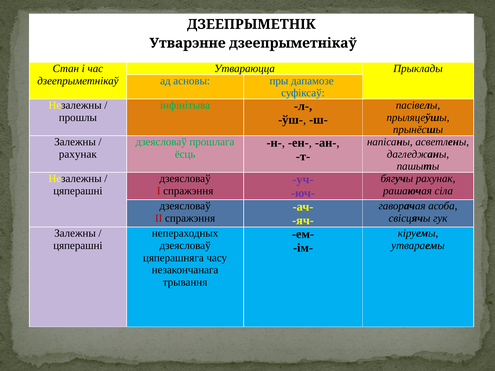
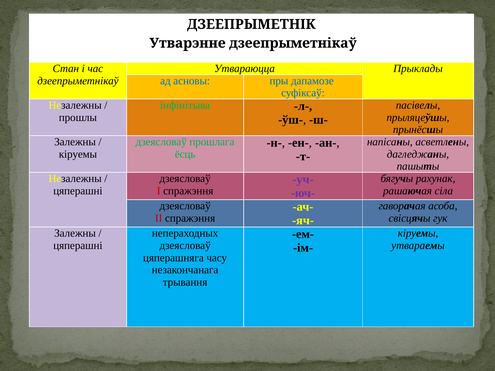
рахунак at (78, 154): рахунак -> кіруемы
